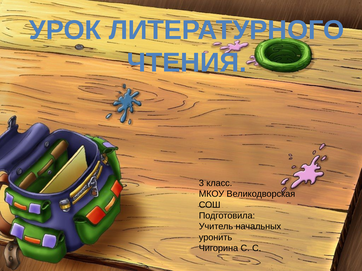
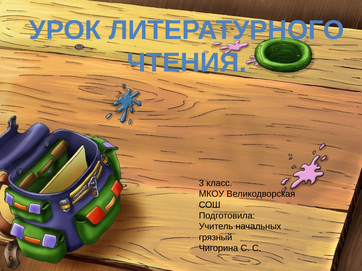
уронить: уронить -> грязный
